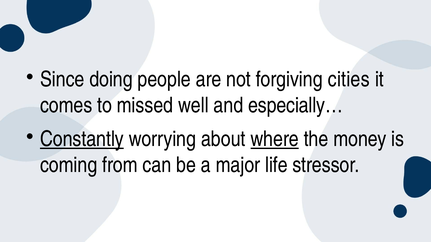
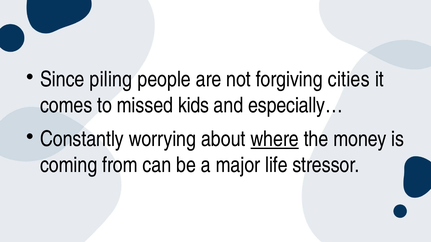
doing: doing -> piling
well: well -> kids
Constantly underline: present -> none
